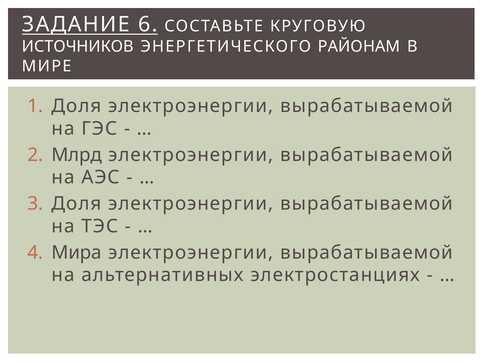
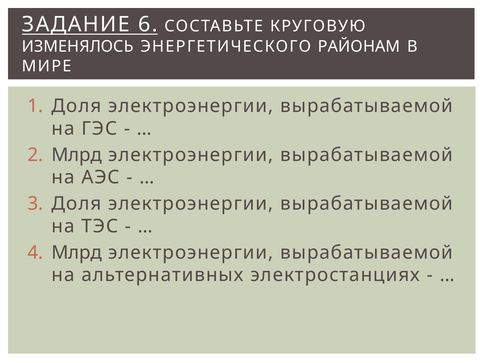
ИСТОЧНИКОВ: ИСТОЧНИКОВ -> ИЗМЕНЯЛОСЬ
Мира at (77, 253): Мира -> Млрд
